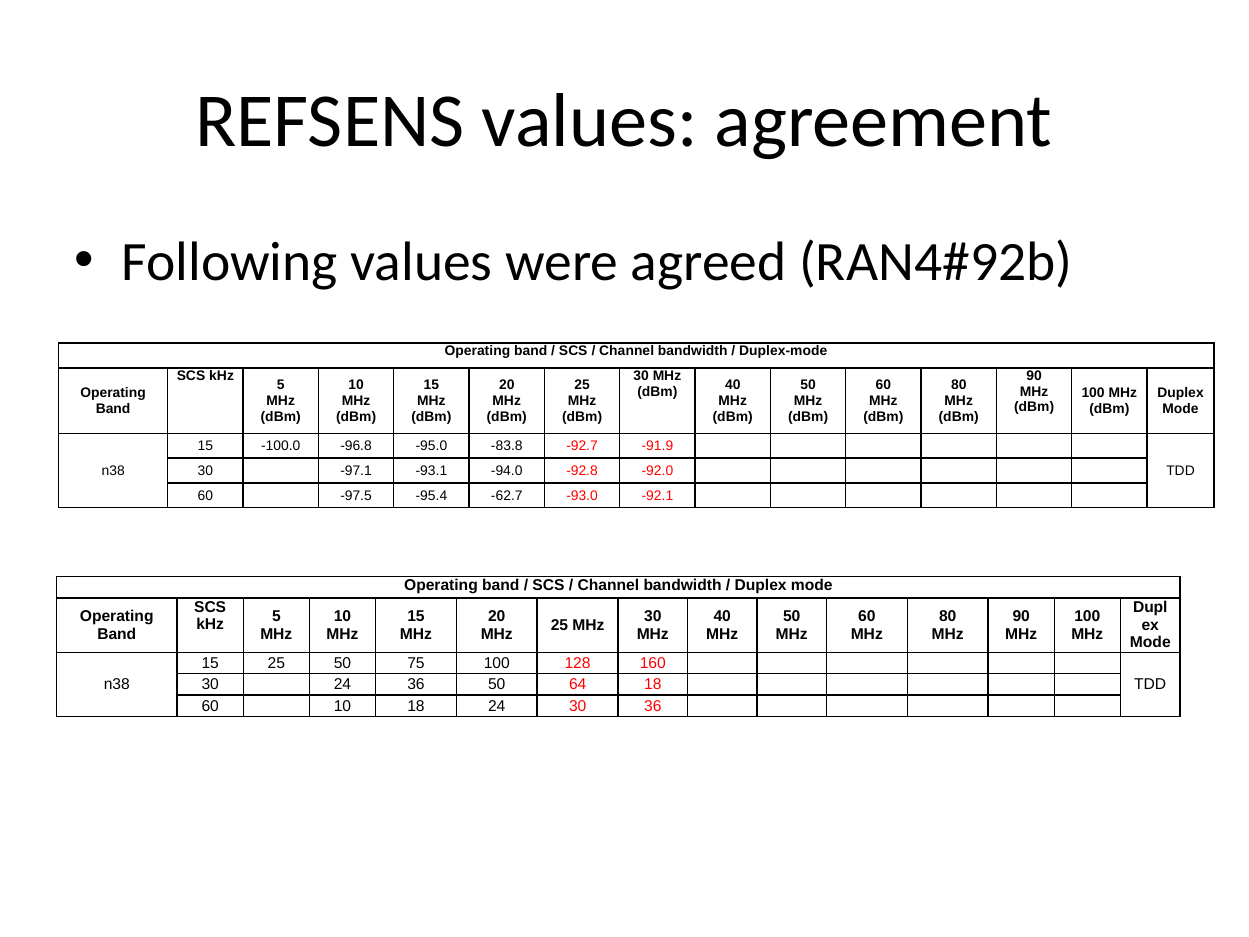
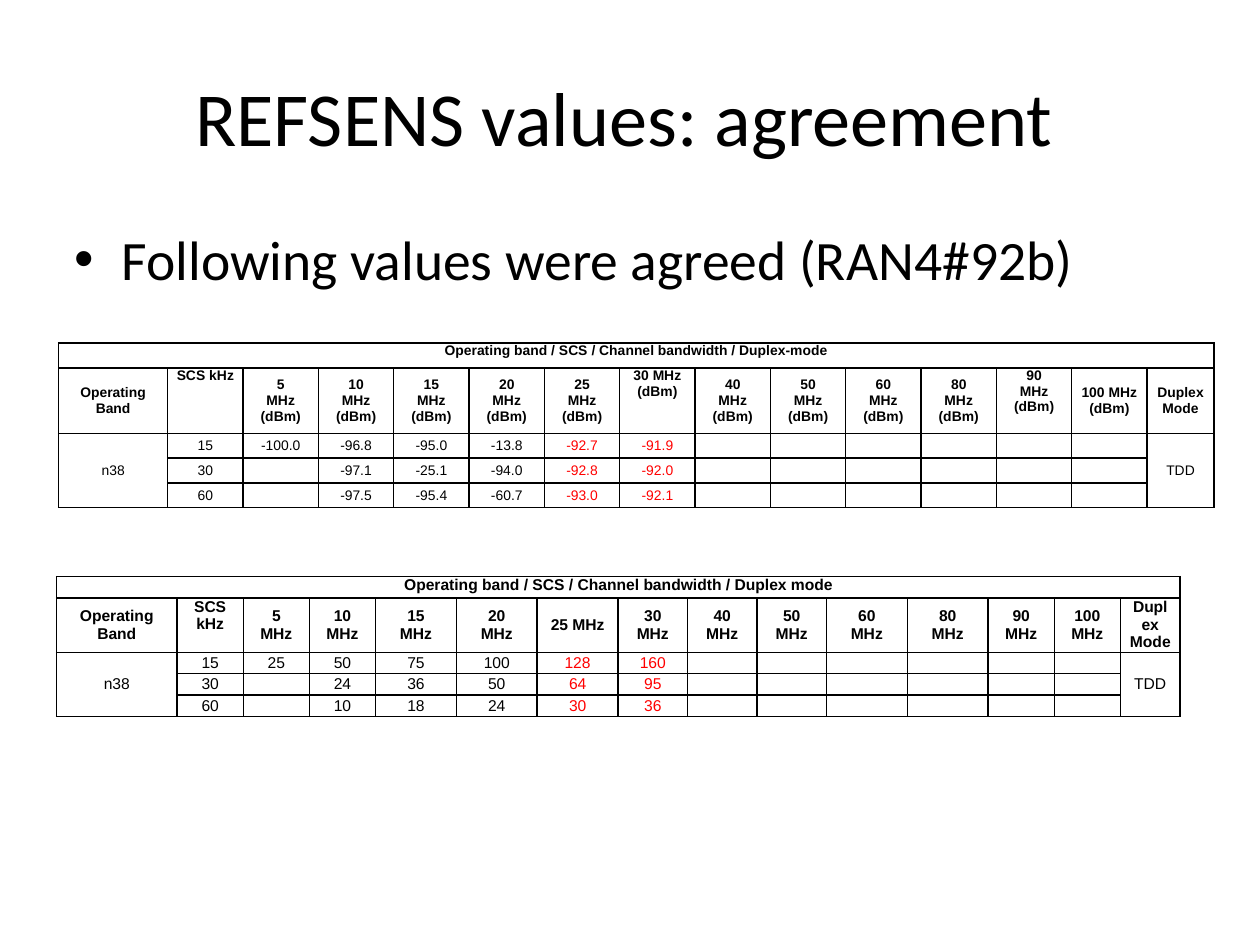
-83.8: -83.8 -> -13.8
-93.1: -93.1 -> -25.1
-62.7: -62.7 -> -60.7
64 18: 18 -> 95
